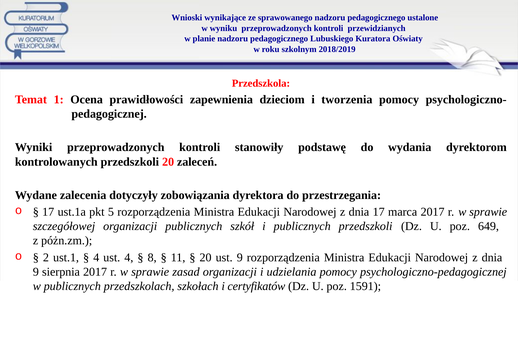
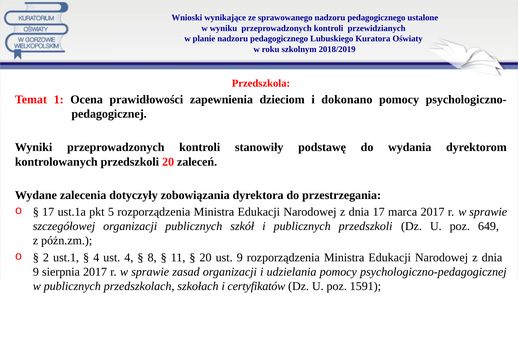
tworzenia: tworzenia -> dokonano
